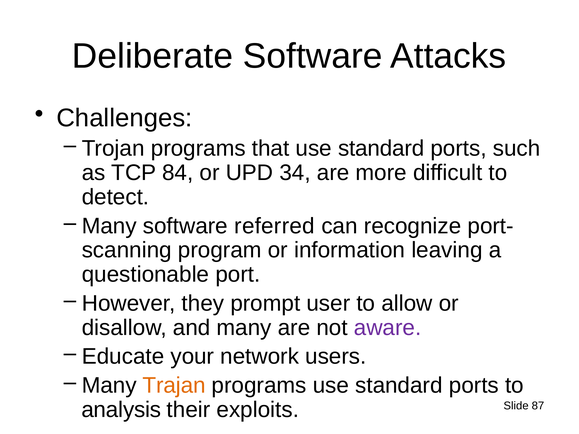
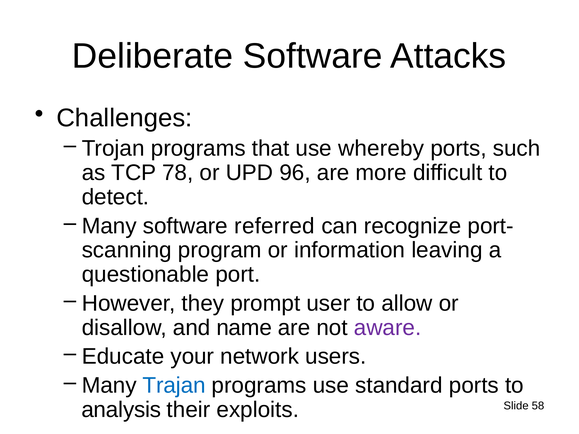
that use standard: standard -> whereby
84: 84 -> 78
34: 34 -> 96
and many: many -> name
Trajan colour: orange -> blue
87: 87 -> 58
